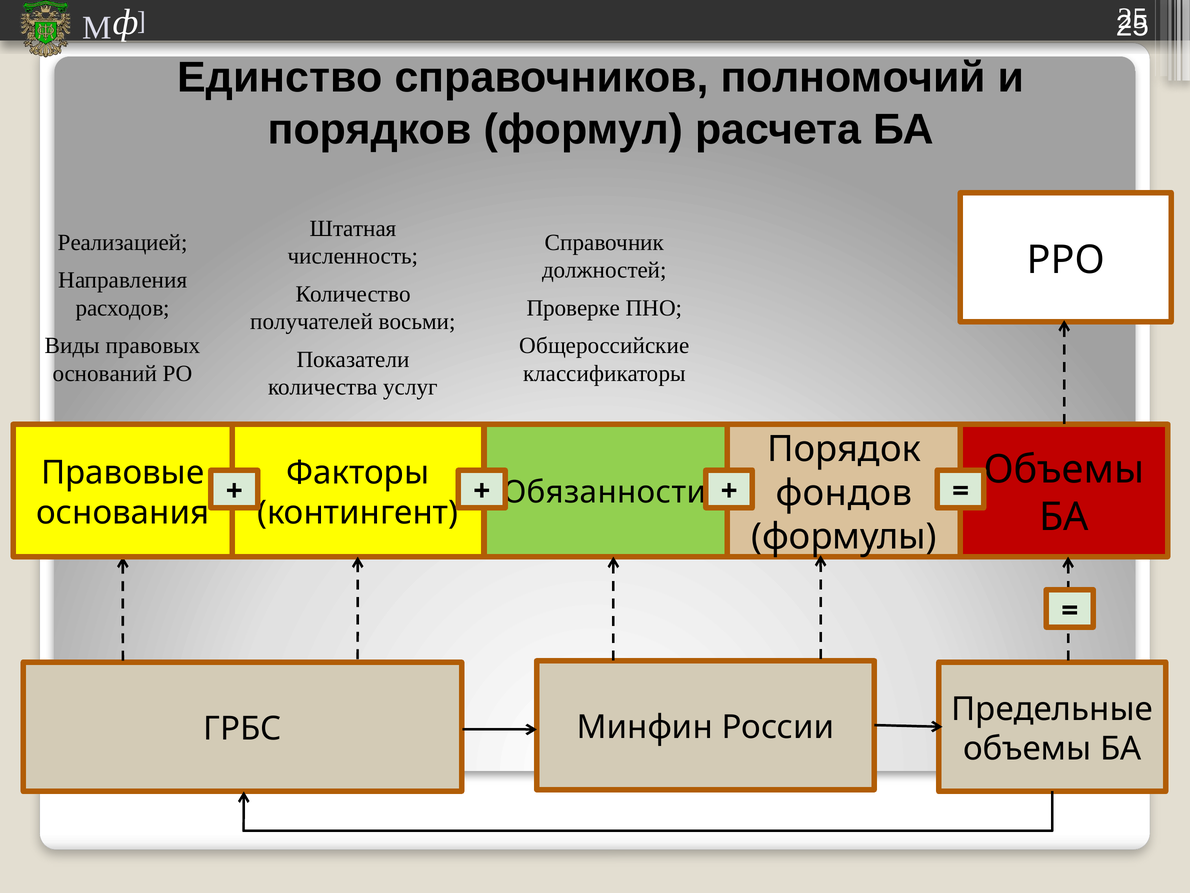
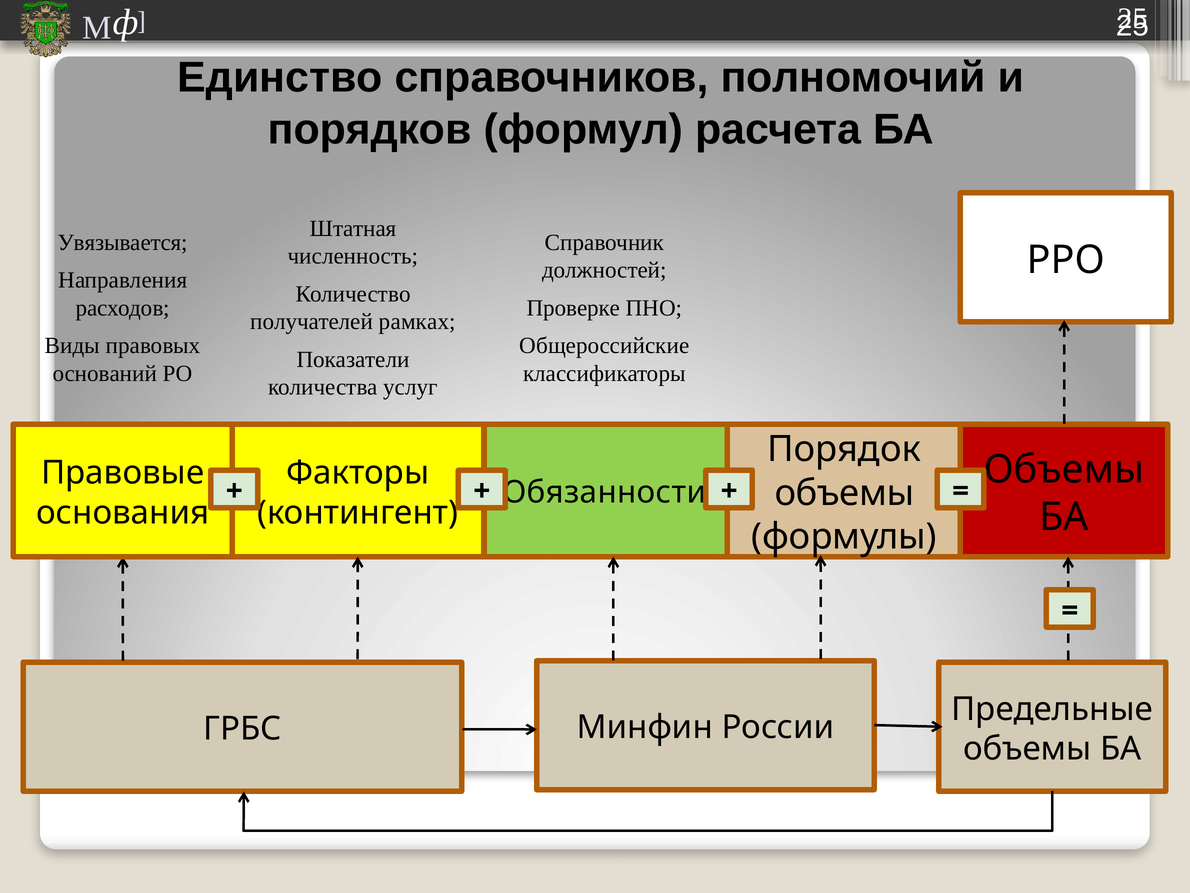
Реализацией: Реализацией -> Увязывается
восьми: восьми -> рамках
фондов at (844, 493): фондов -> объемы
